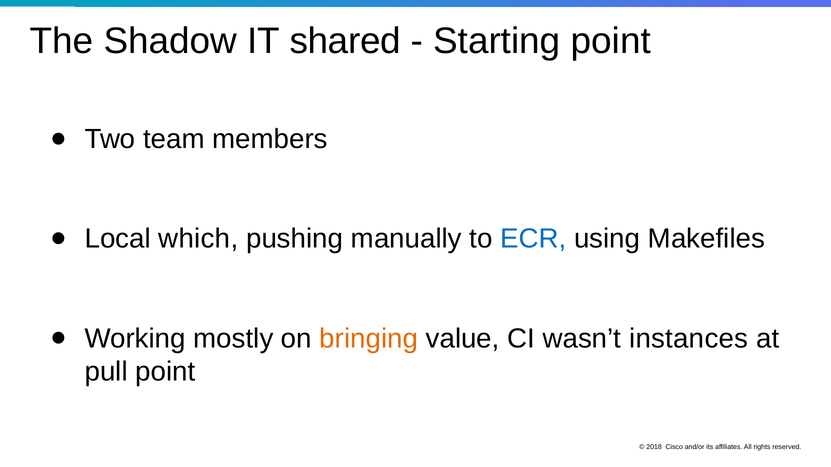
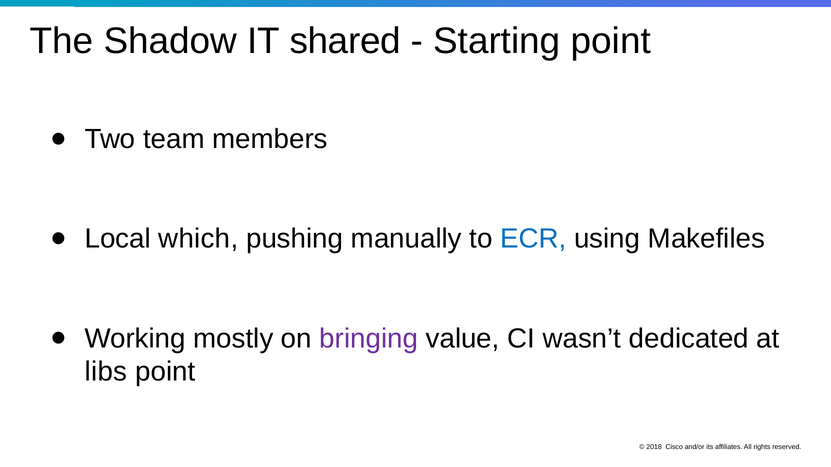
bringing colour: orange -> purple
instances: instances -> dedicated
pull: pull -> libs
